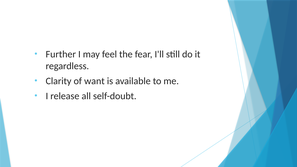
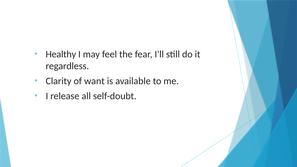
Further: Further -> Healthy
